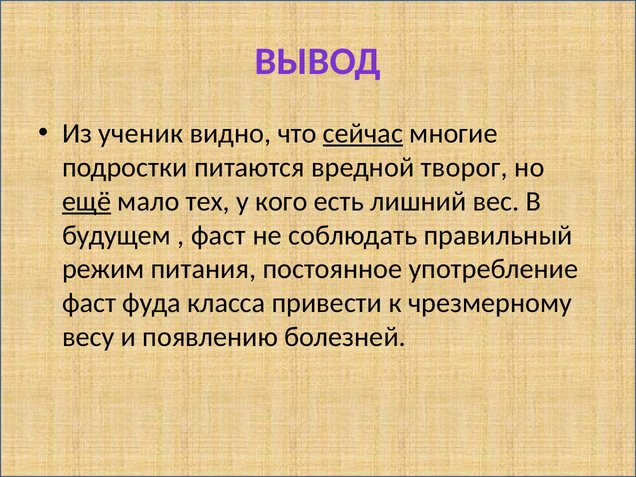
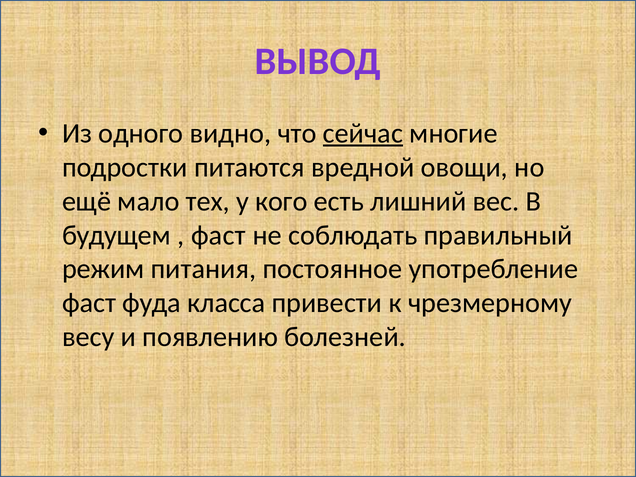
ученик: ученик -> одного
творог: творог -> овощи
ещё underline: present -> none
